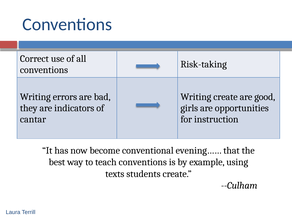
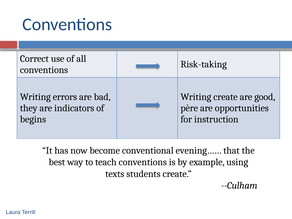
girls: girls -> père
cantar: cantar -> begins
